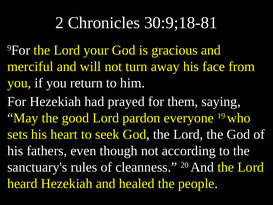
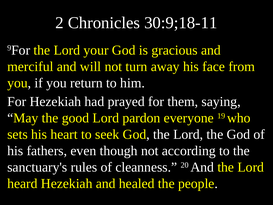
30:9;18-81: 30:9;18-81 -> 30:9;18-11
